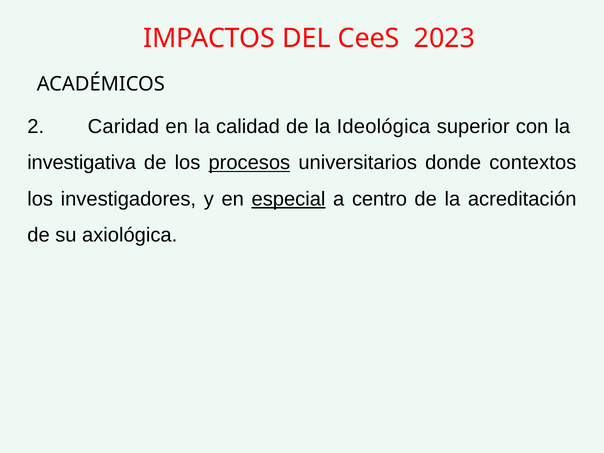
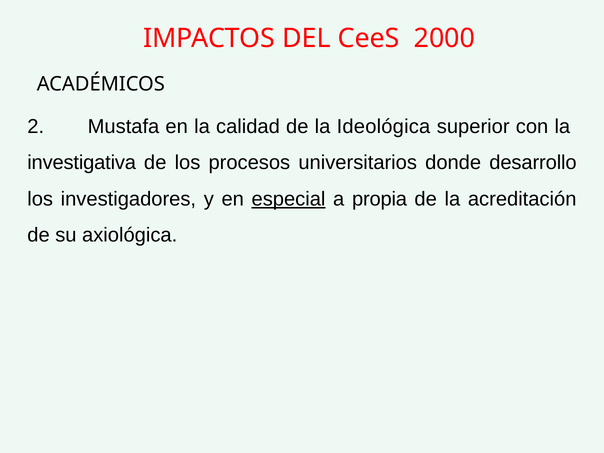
2023: 2023 -> 2000
Caridad: Caridad -> Mustafa
procesos underline: present -> none
contextos: contextos -> desarrollo
centro: centro -> propia
